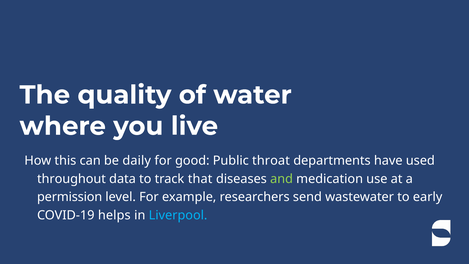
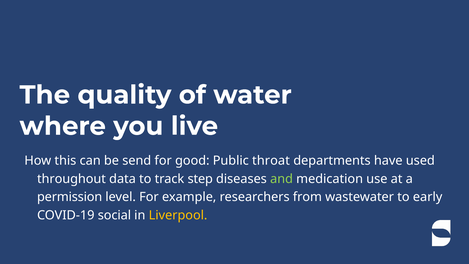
daily: daily -> send
that: that -> step
send: send -> from
helps: helps -> social
Liverpool colour: light blue -> yellow
